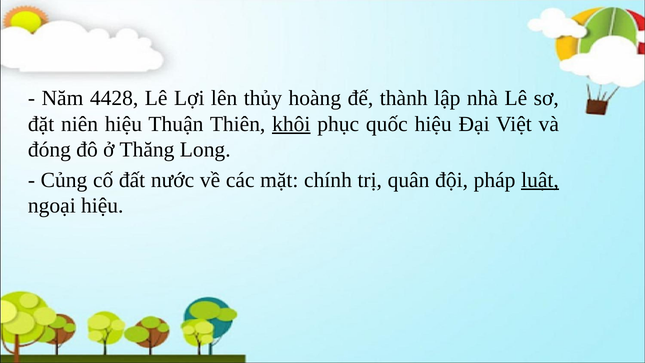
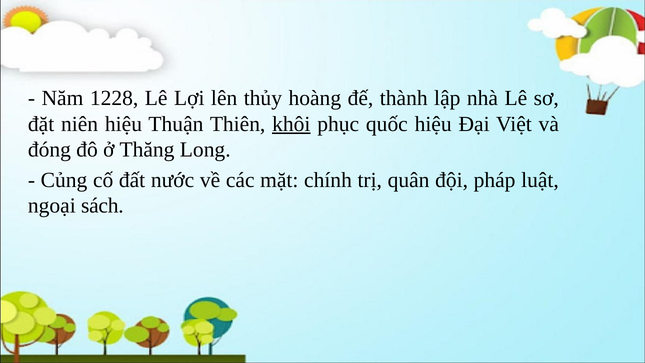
4428: 4428 -> 1228
luật underline: present -> none
ngoại hiệu: hiệu -> sách
